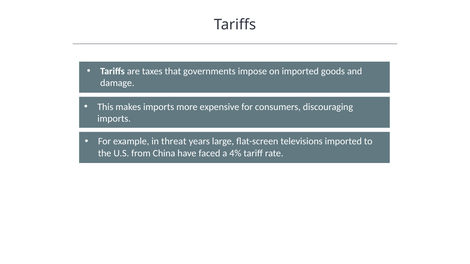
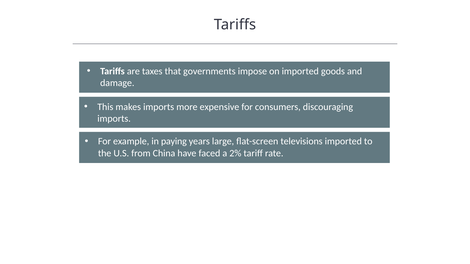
threat: threat -> paying
4%: 4% -> 2%
